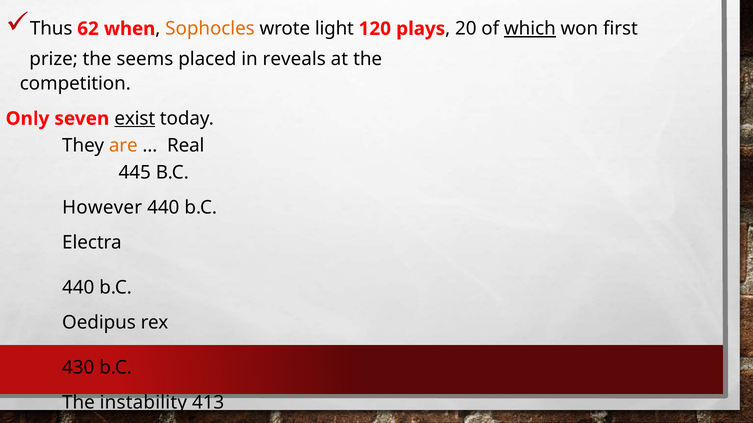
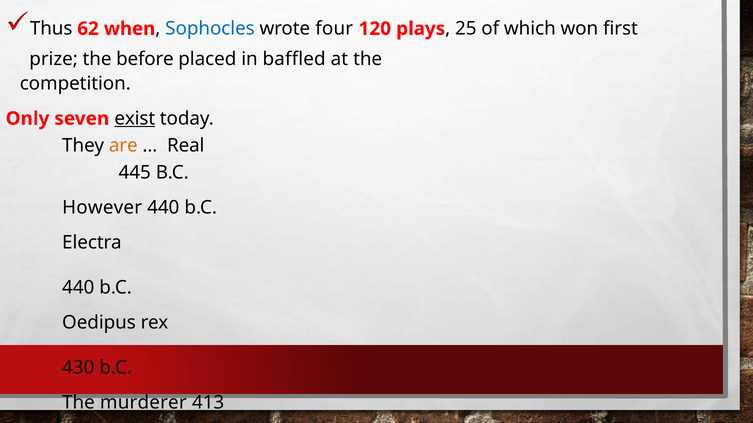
Sophocles colour: orange -> blue
light: light -> four
20: 20 -> 25
which underline: present -> none
seems: seems -> before
reveals: reveals -> baffled
instability: instability -> murderer
